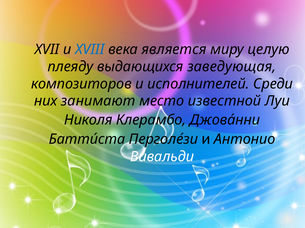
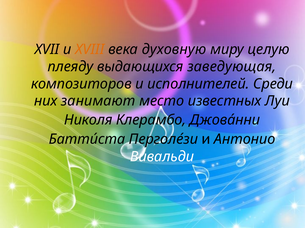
XVIII colour: blue -> orange
является: является -> духовную
известной: известной -> известных
